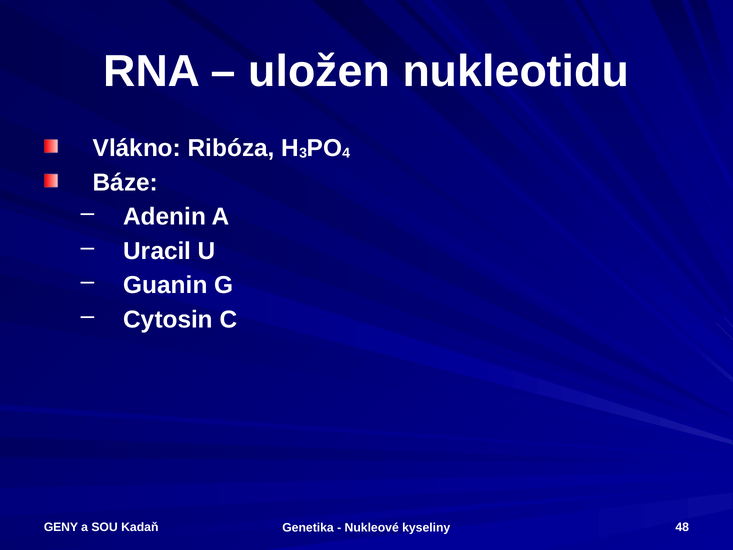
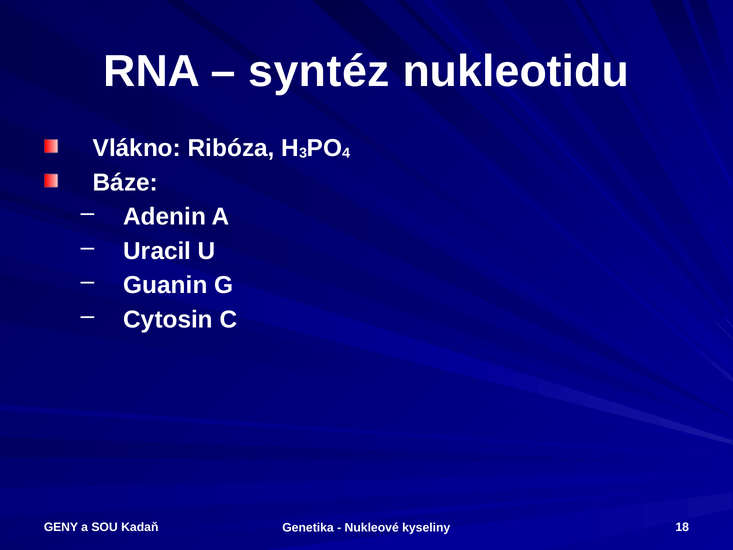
uložen: uložen -> syntéz
48: 48 -> 18
